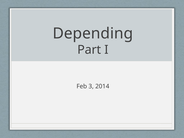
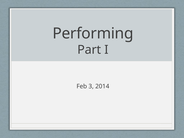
Depending: Depending -> Performing
